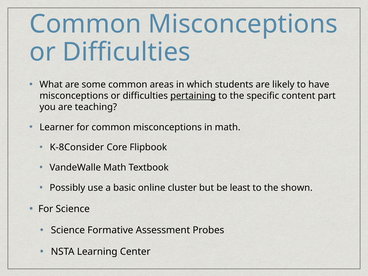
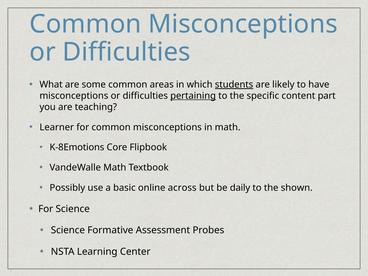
students underline: none -> present
K-8Consider: K-8Consider -> K-8Emotions
cluster: cluster -> across
least: least -> daily
